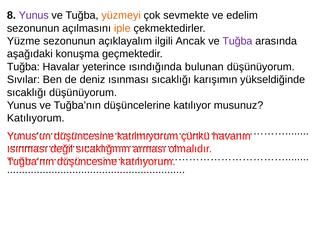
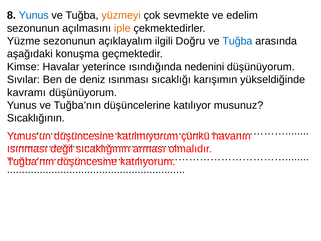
Yunus at (34, 15) colour: purple -> blue
Ancak: Ancak -> Doğru
Tuğba at (237, 41) colour: purple -> blue
Tuğba at (23, 67): Tuğba -> Kimse
bulunan: bulunan -> nedenini
sıcaklığı at (27, 92): sıcaklığı -> kavramı
Katılıyorum at (36, 118): Katılıyorum -> Sıcaklığının
